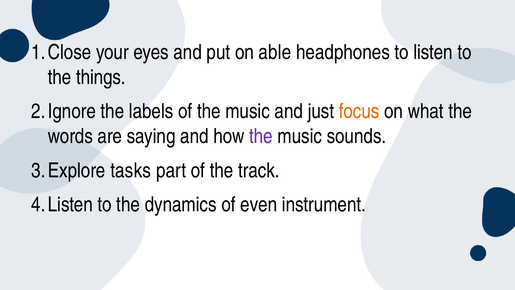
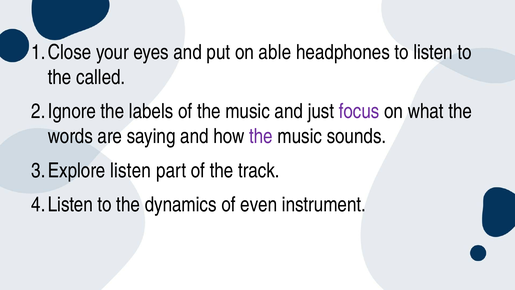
things: things -> called
focus colour: orange -> purple
tasks at (131, 170): tasks -> listen
